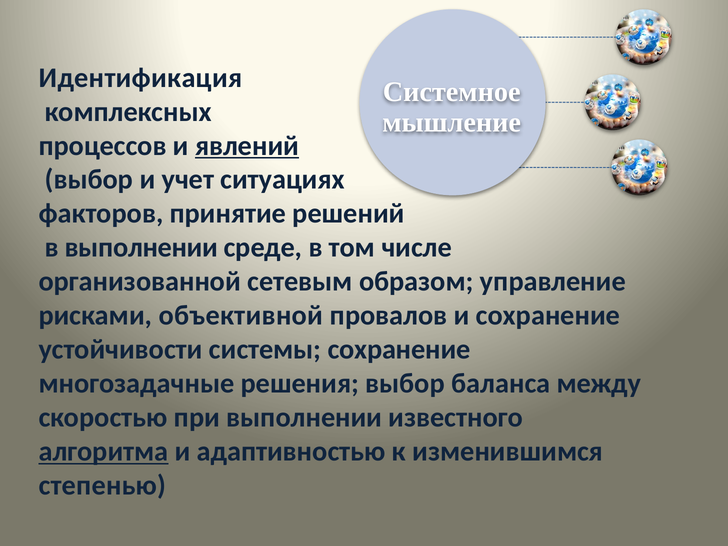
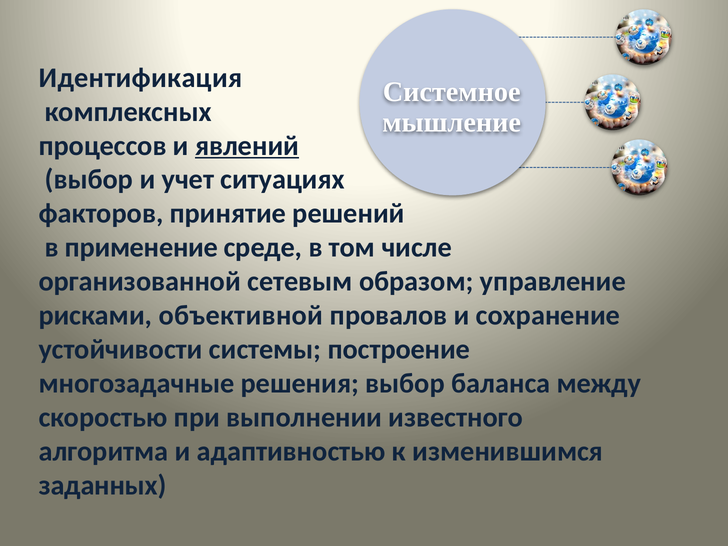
в выполнении: выполнении -> применение
системы сохранение: сохранение -> построение
алгоритма underline: present -> none
степенью: степенью -> заданных
